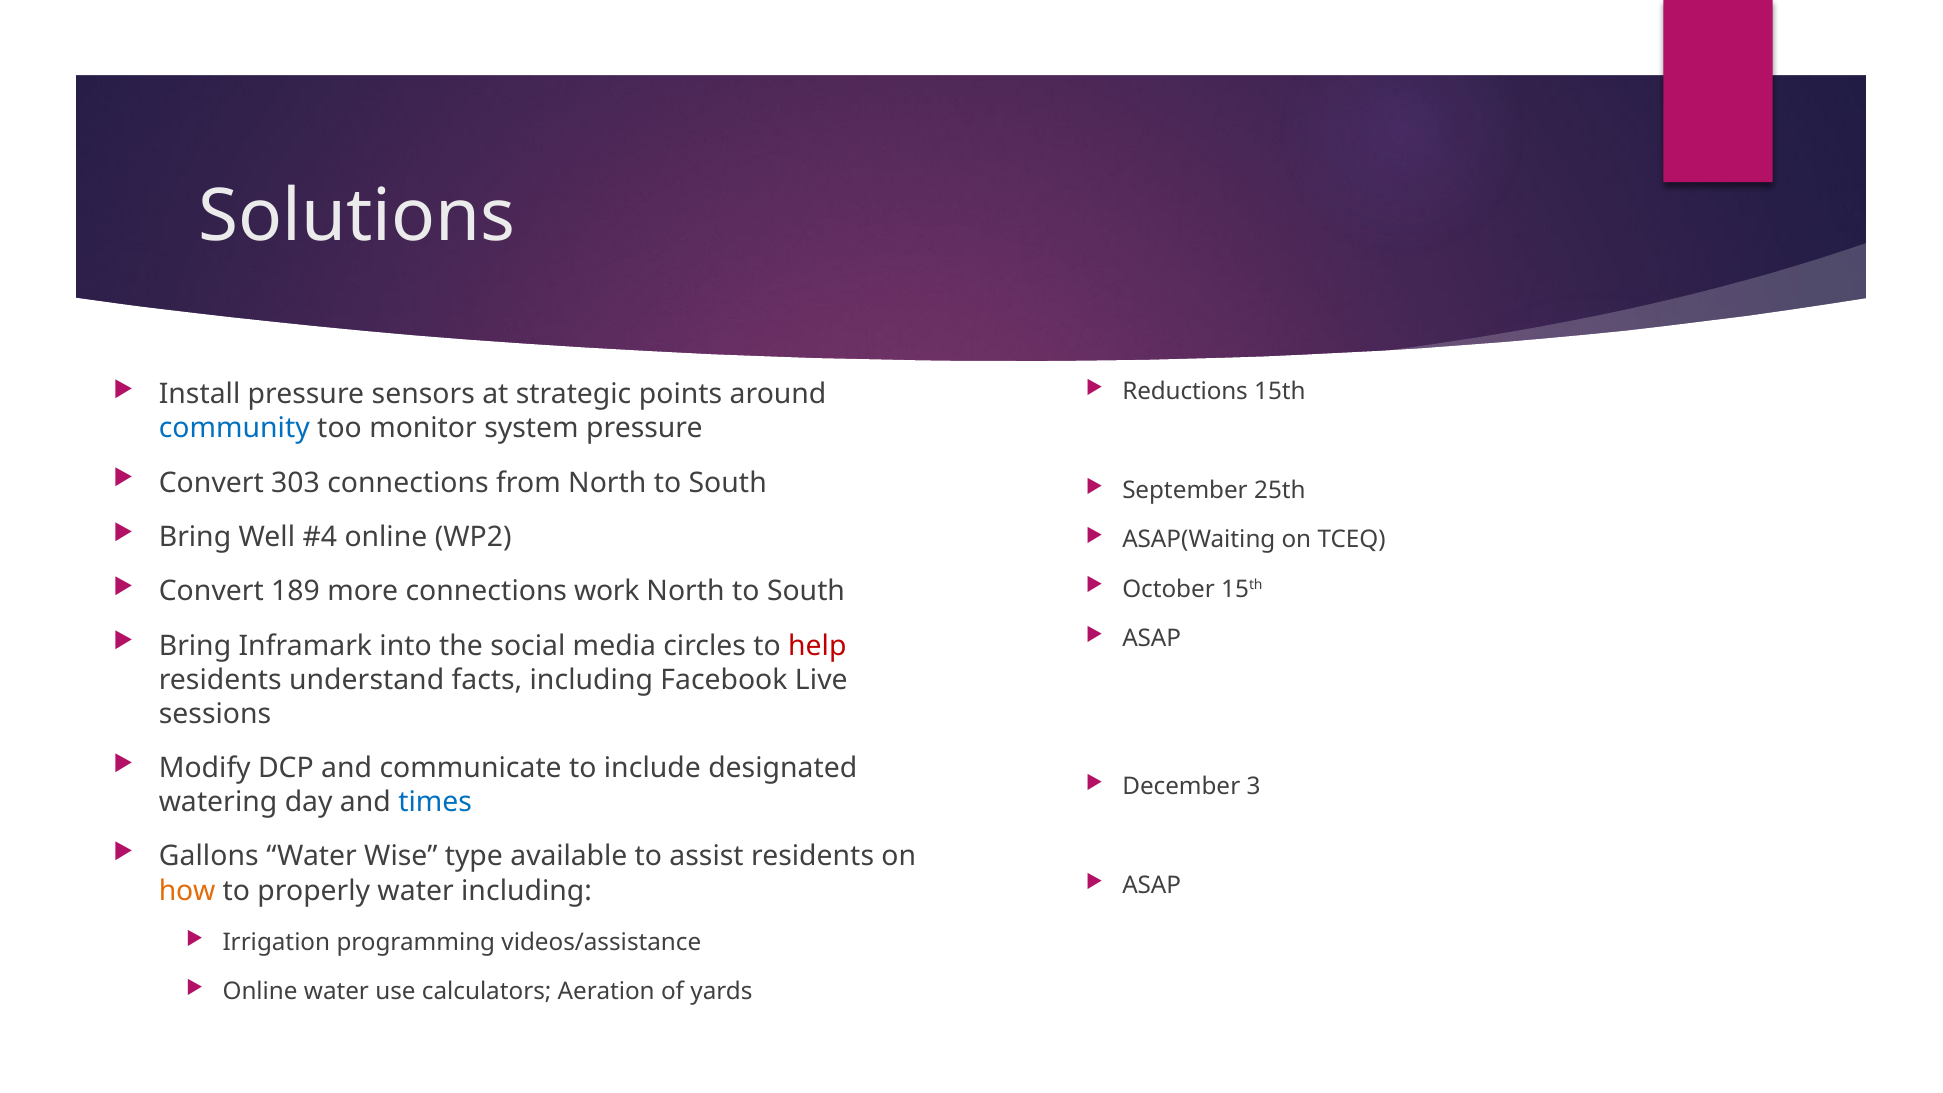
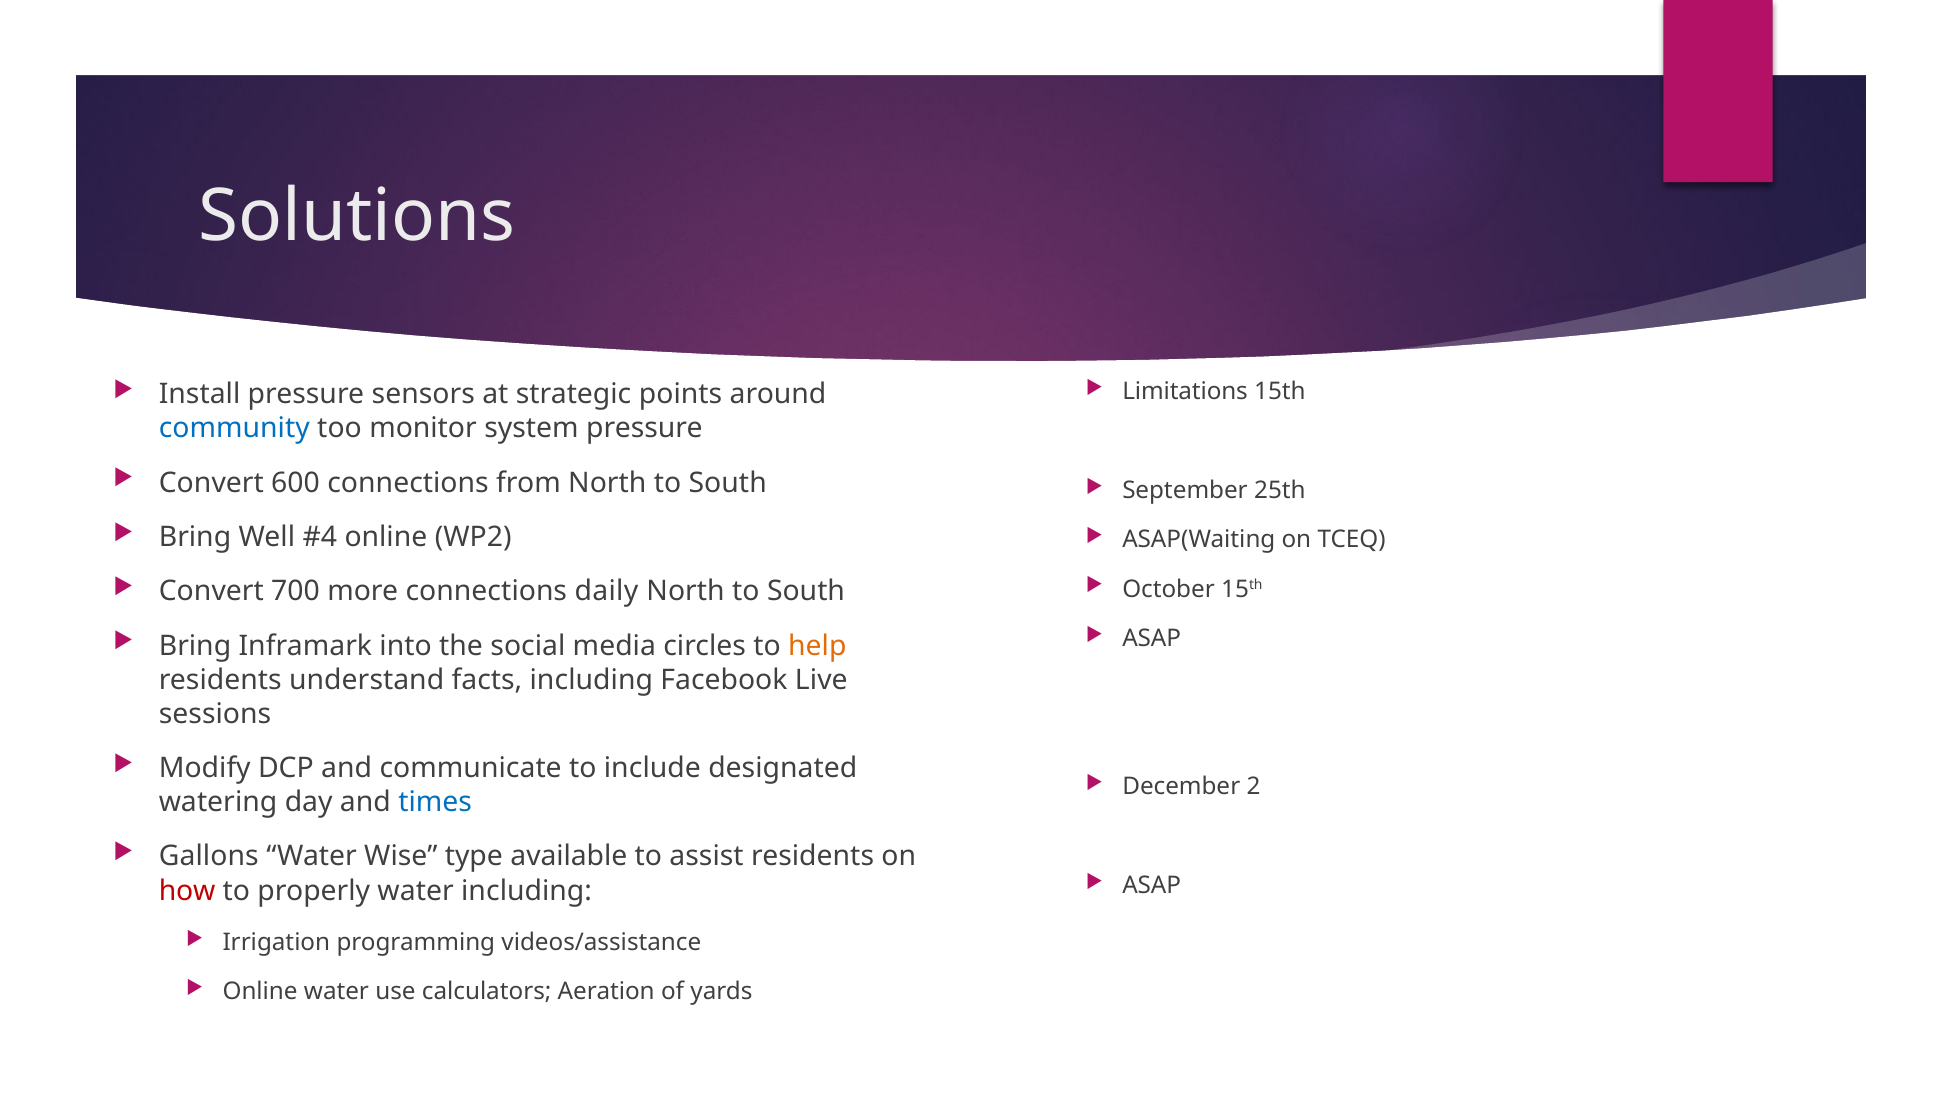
Reductions: Reductions -> Limitations
303: 303 -> 600
189: 189 -> 700
work: work -> daily
help colour: red -> orange
3: 3 -> 2
how colour: orange -> red
